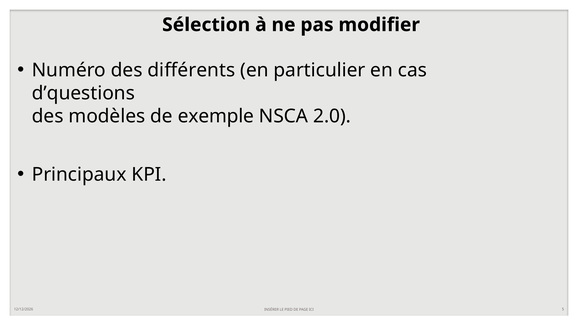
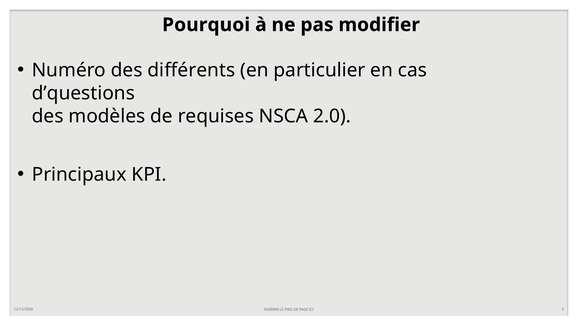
Sélection: Sélection -> Pourquoi
exemple: exemple -> requises
